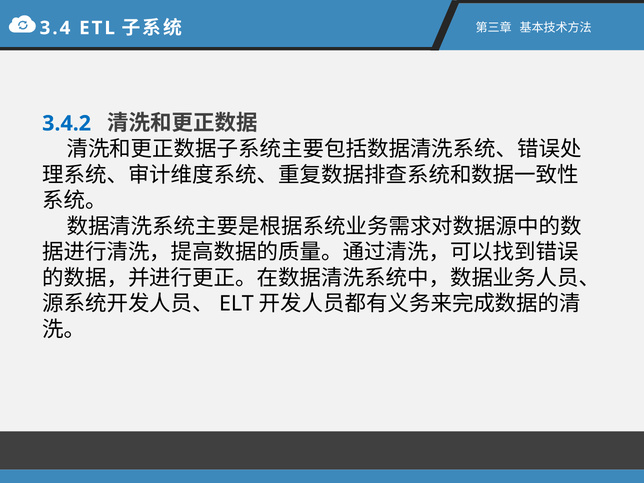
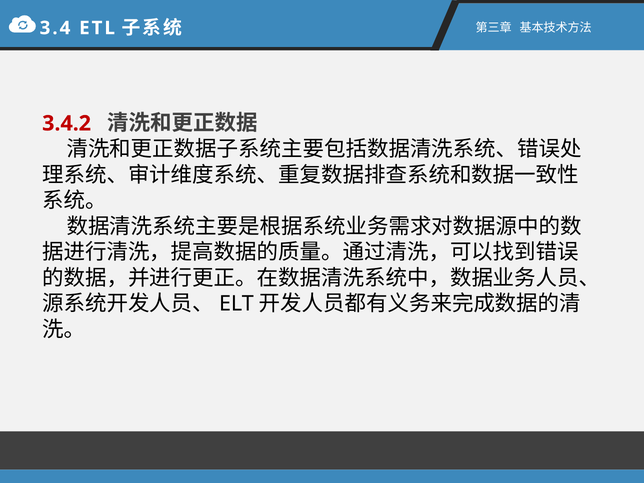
3.4.2 colour: blue -> red
